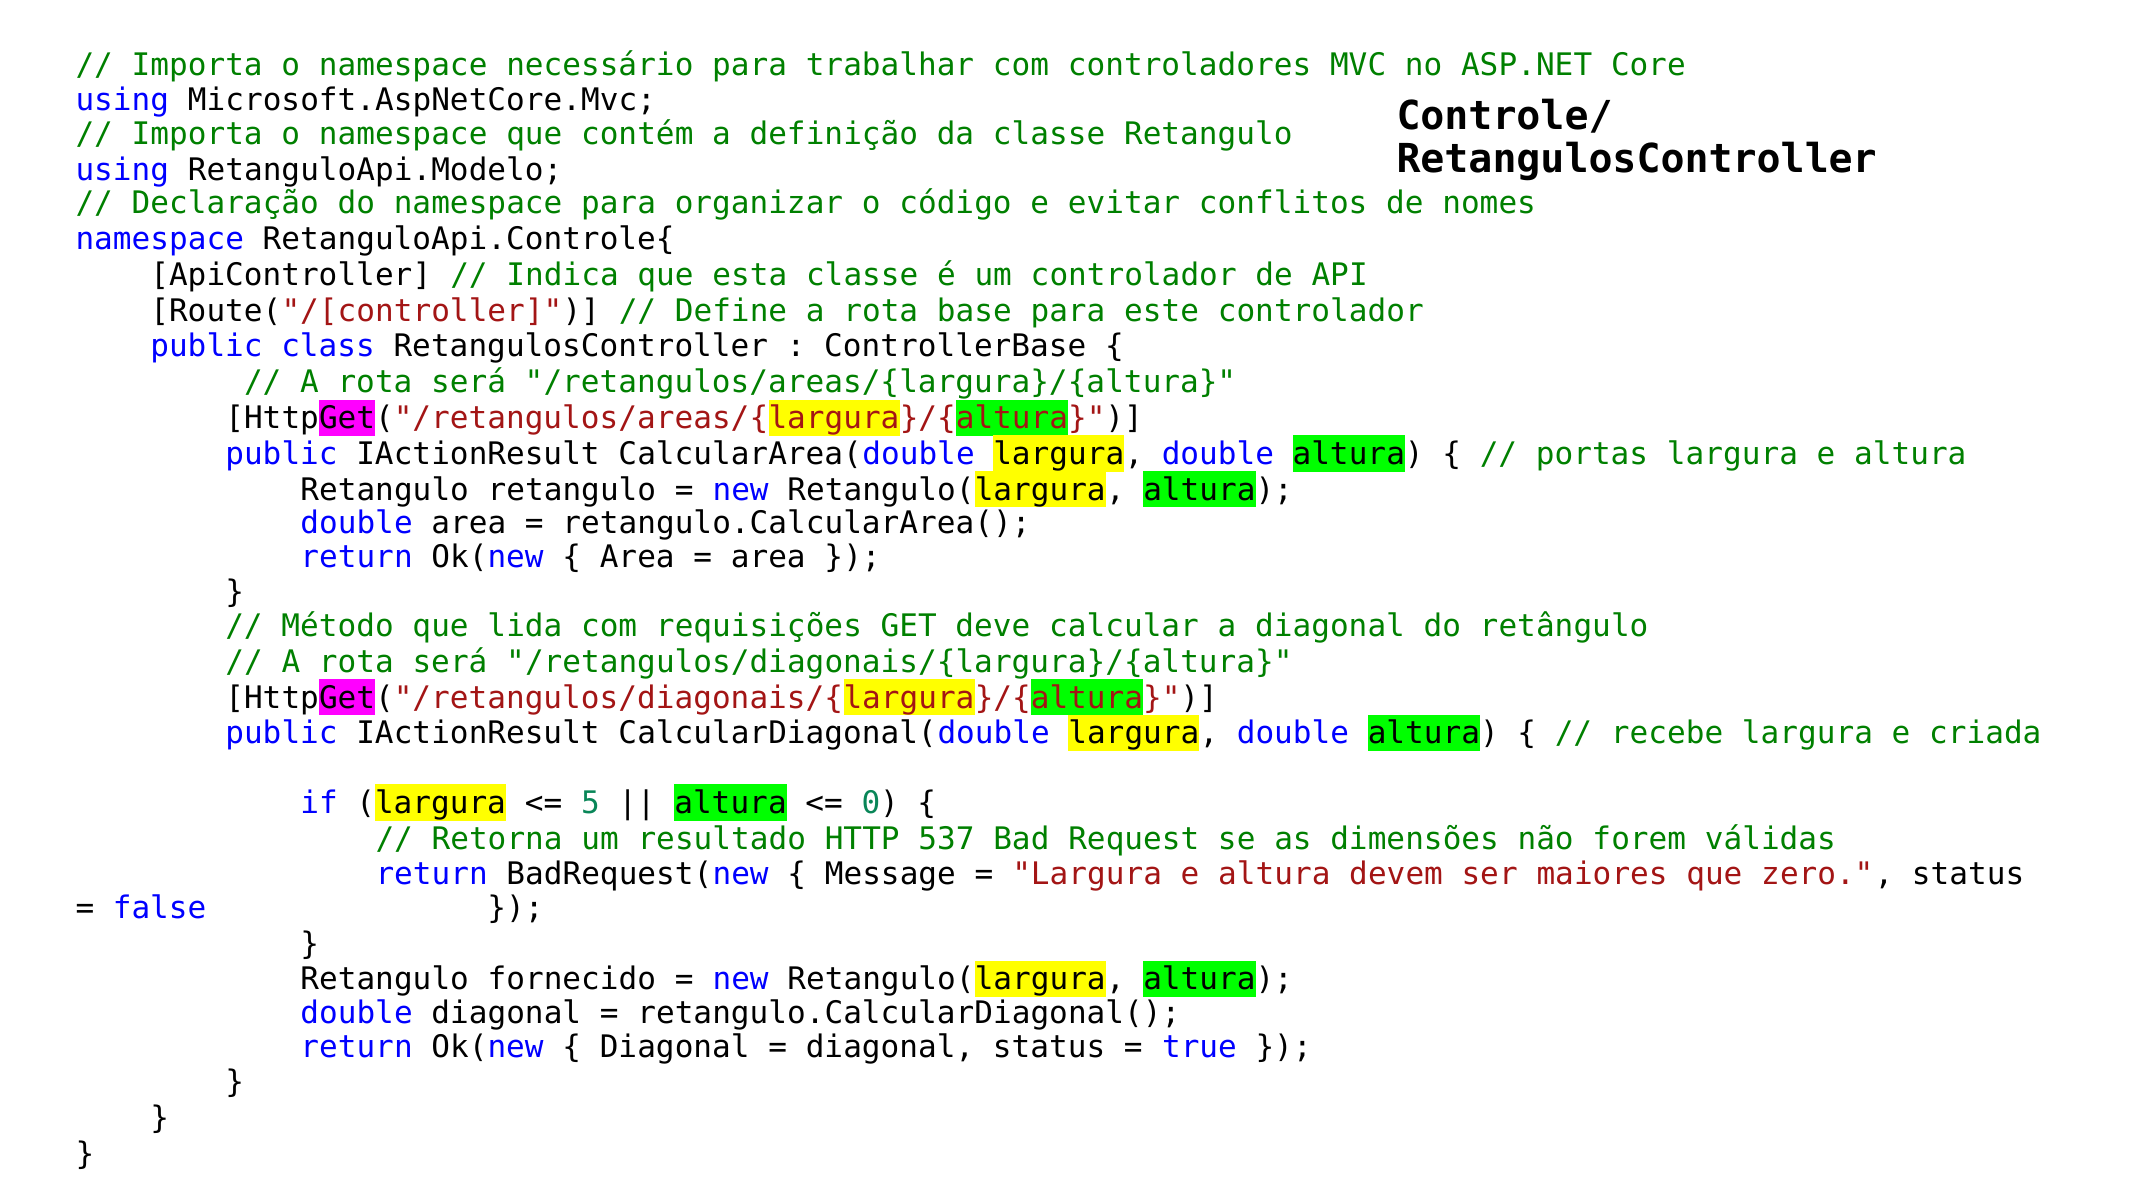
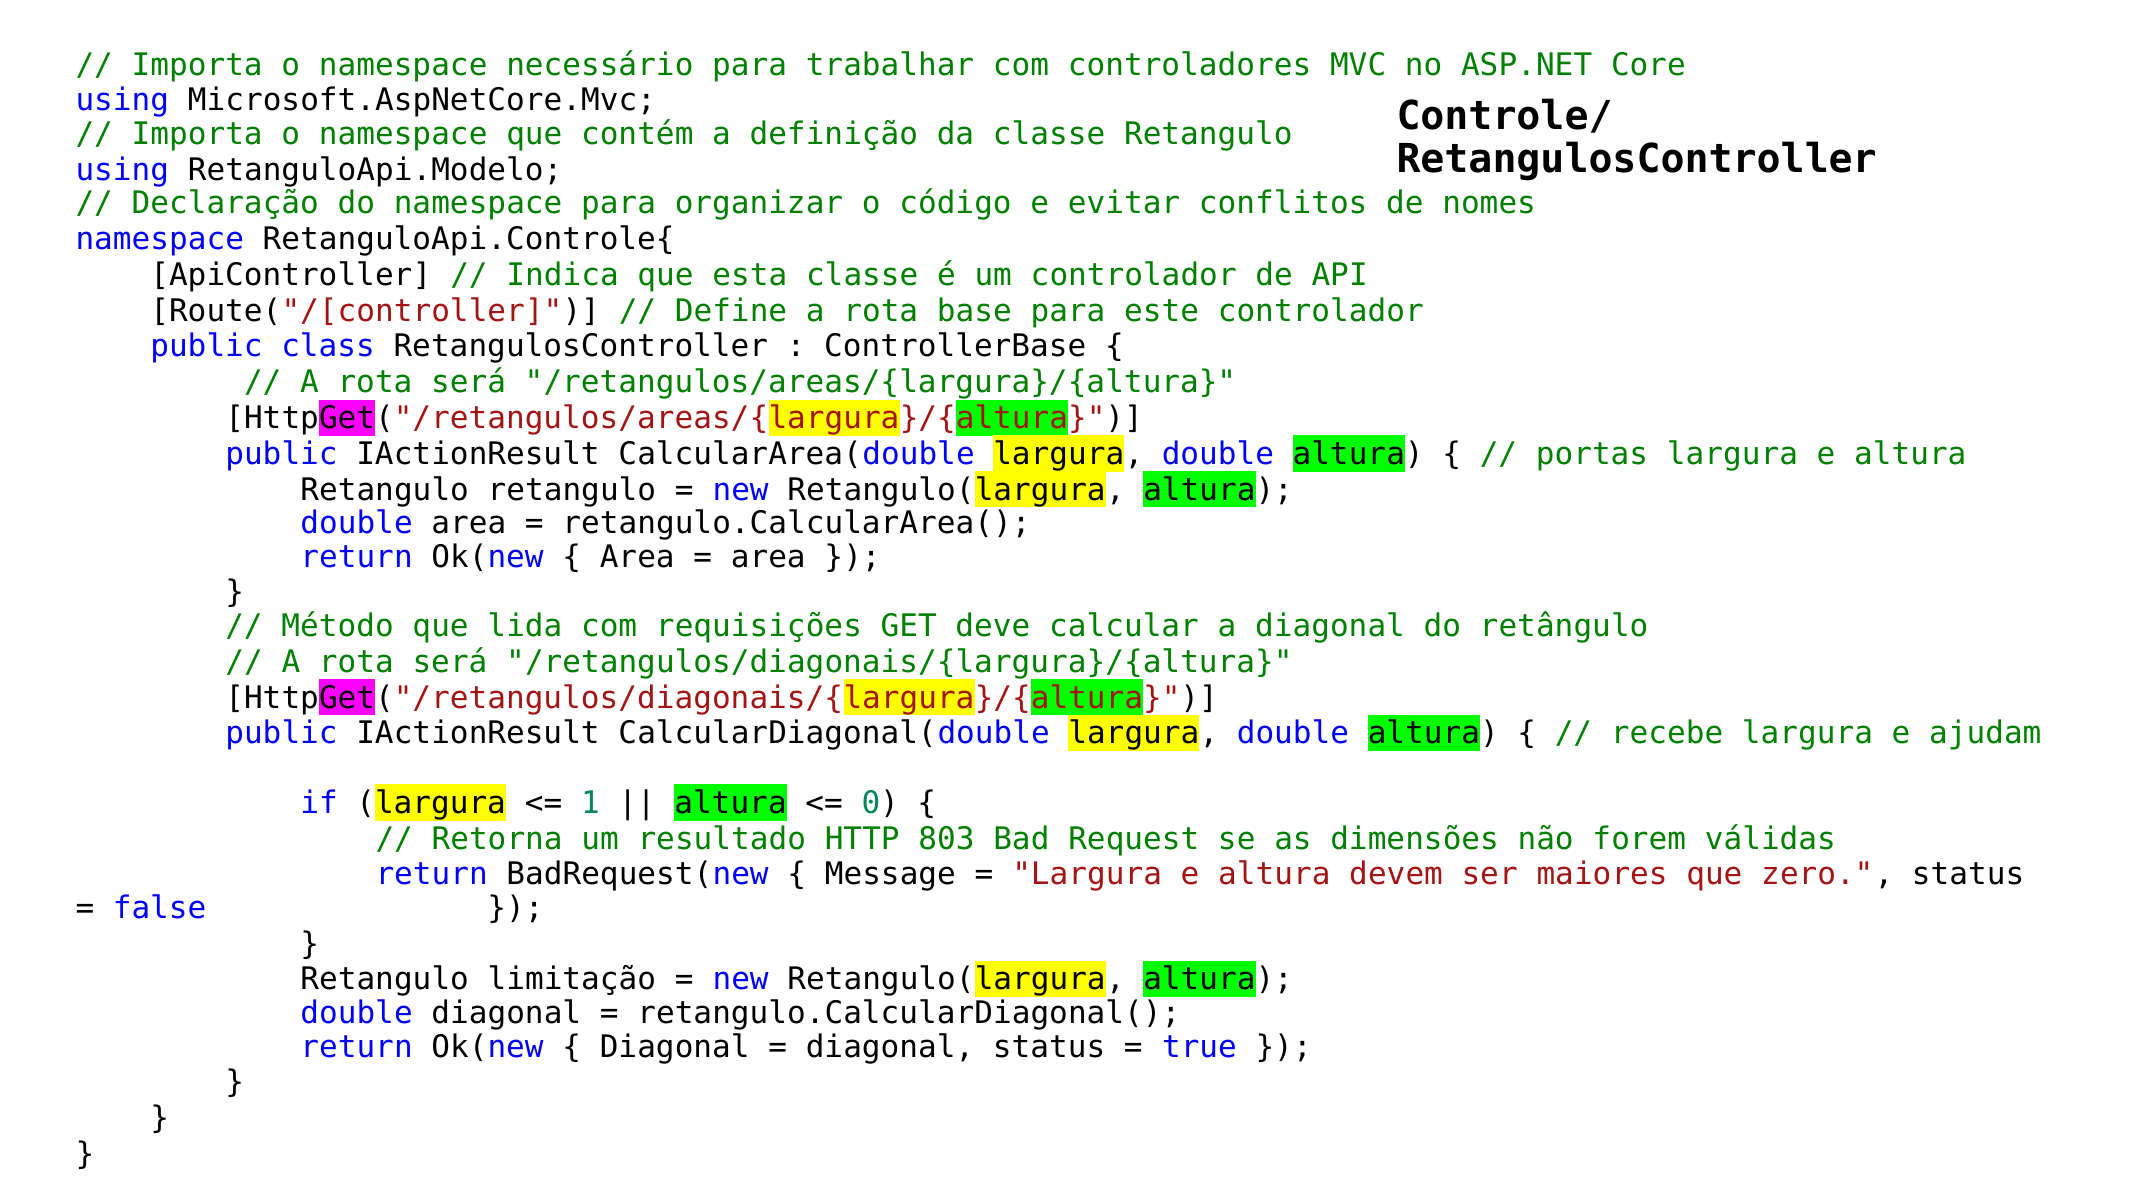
criada: criada -> ajudam
5: 5 -> 1
537: 537 -> 803
fornecido: fornecido -> limitação
